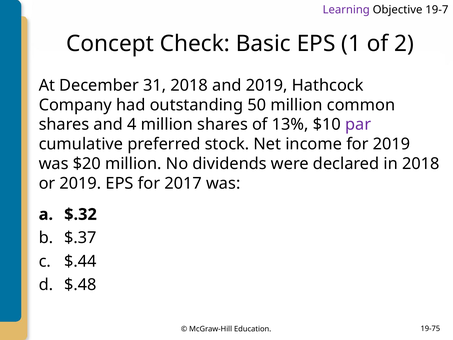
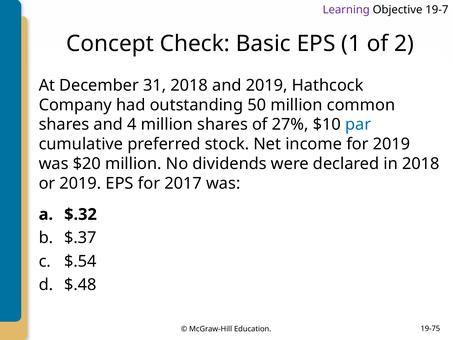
13%: 13% -> 27%
par colour: purple -> blue
$.44: $.44 -> $.54
